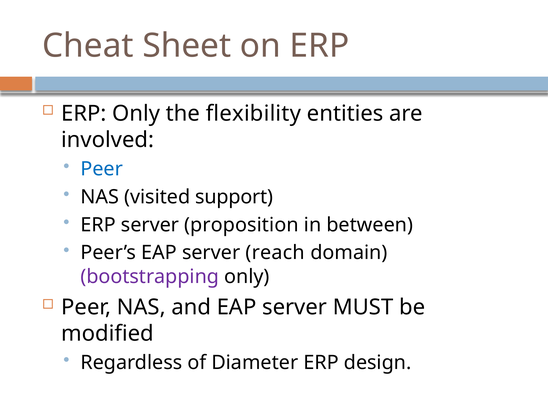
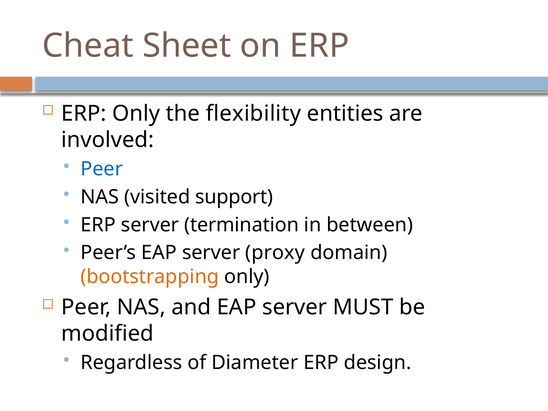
proposition: proposition -> termination
reach: reach -> proxy
bootstrapping colour: purple -> orange
